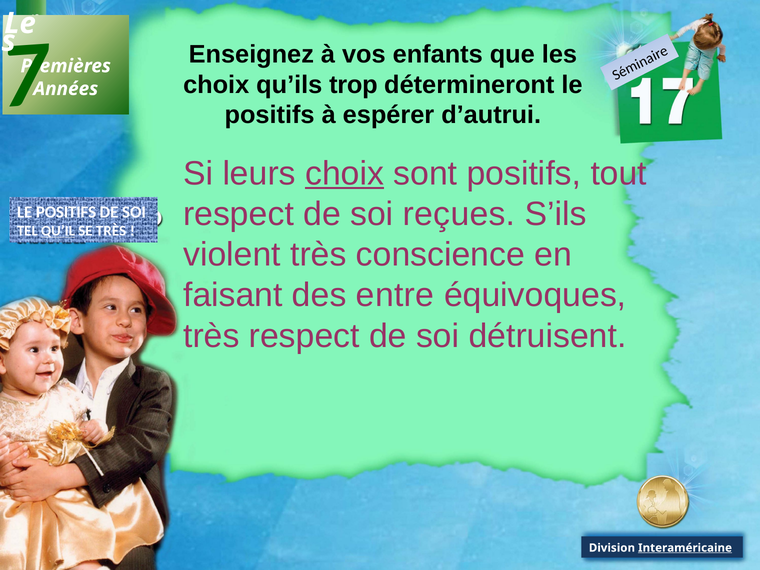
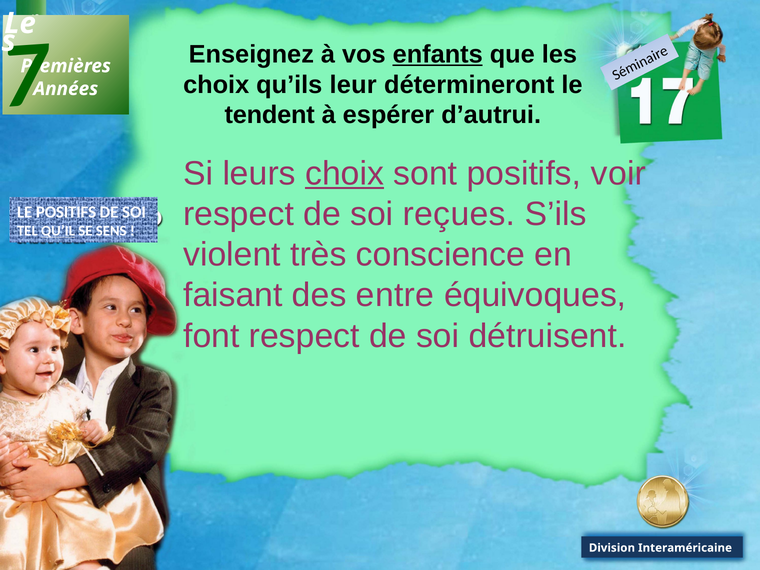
enfants underline: none -> present
trop: trop -> leur
positifs at (270, 115): positifs -> tendent
tout: tout -> voir
SE TRÈS: TRÈS -> SENS
très at (211, 336): très -> font
Interaméricaine underline: present -> none
